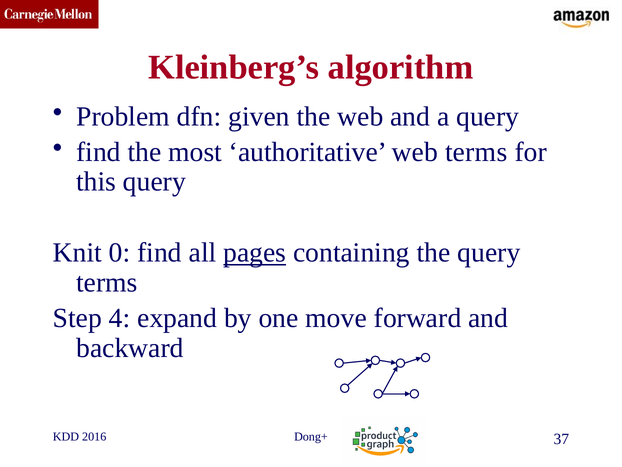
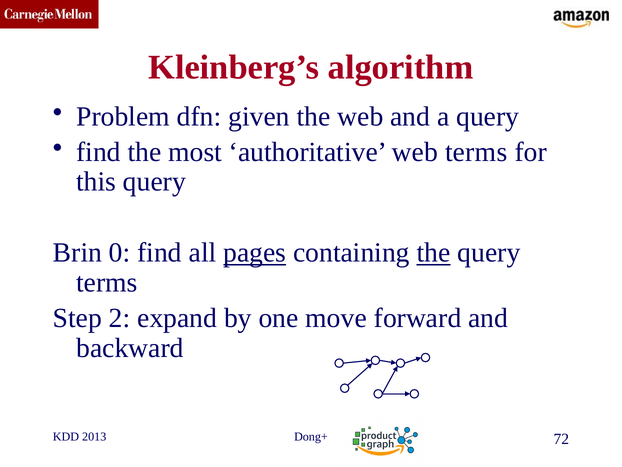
Knit: Knit -> Brin
the at (434, 252) underline: none -> present
4: 4 -> 2
2016: 2016 -> 2013
37: 37 -> 72
